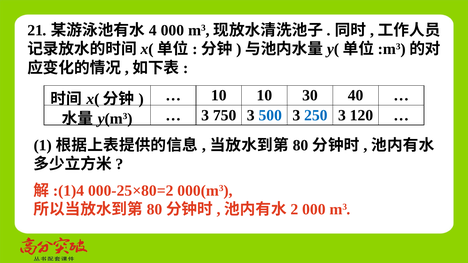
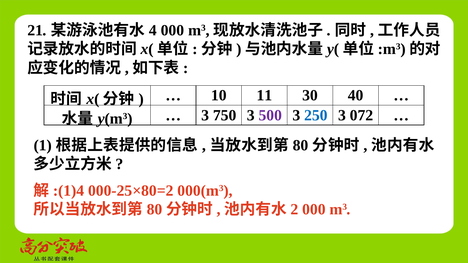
10 10: 10 -> 11
500 colour: blue -> purple
120: 120 -> 072
